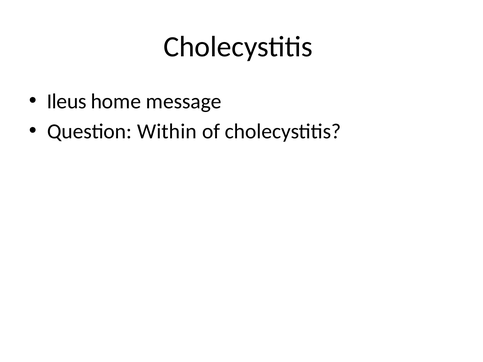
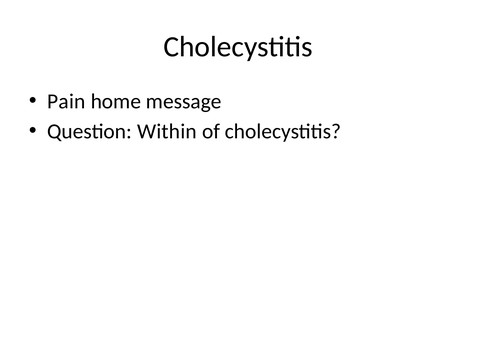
Ileus: Ileus -> Pain
